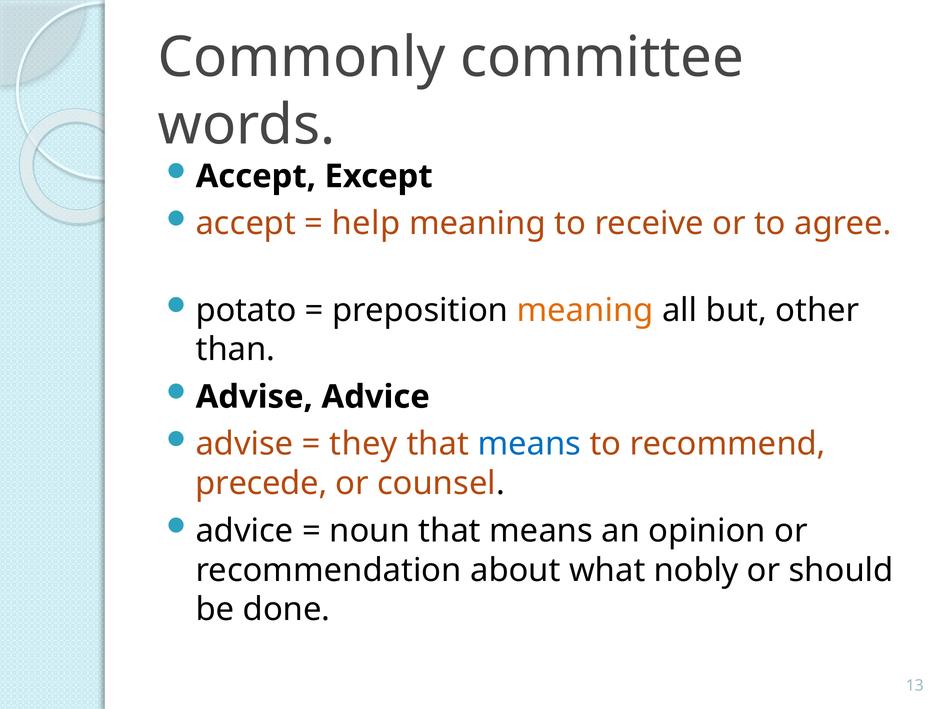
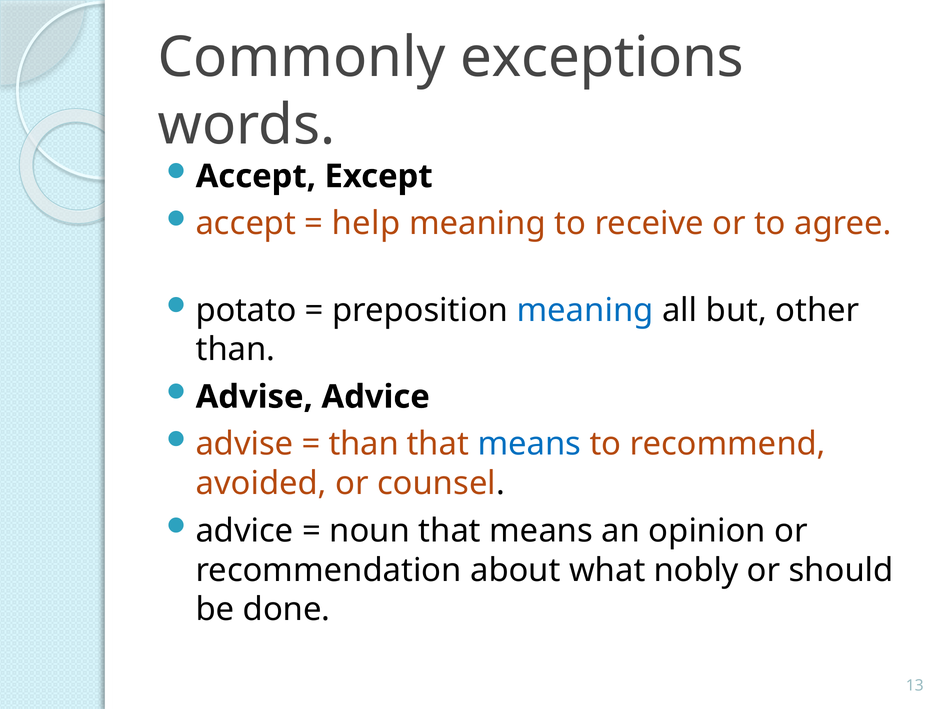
committee: committee -> exceptions
meaning at (585, 310) colour: orange -> blue
they at (364, 444): they -> than
precede: precede -> avoided
